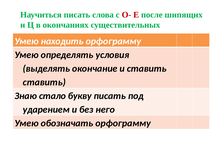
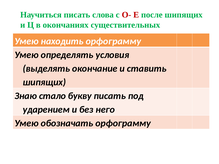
ставить at (44, 82): ставить -> шипящих
